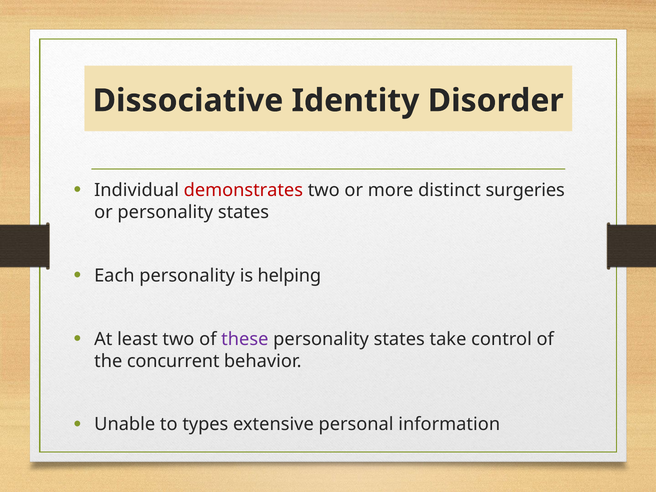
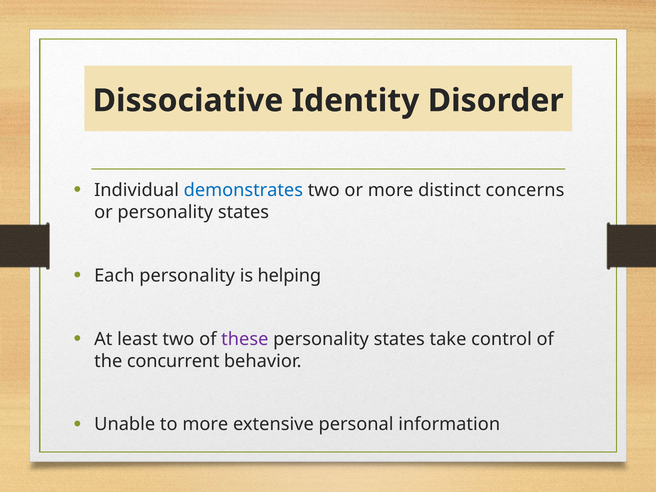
demonstrates colour: red -> blue
surgeries: surgeries -> concerns
to types: types -> more
